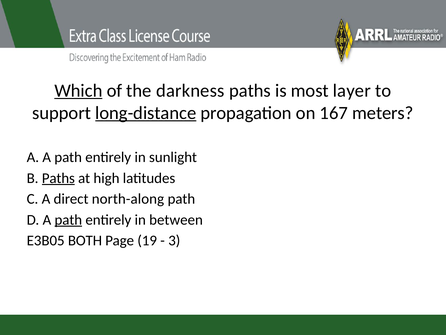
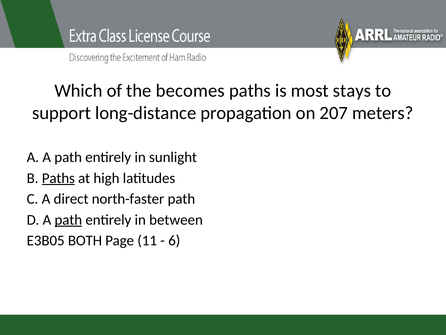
Which underline: present -> none
darkness: darkness -> becomes
layer: layer -> stays
long-distance underline: present -> none
167: 167 -> 207
north-along: north-along -> north-faster
19: 19 -> 11
3: 3 -> 6
